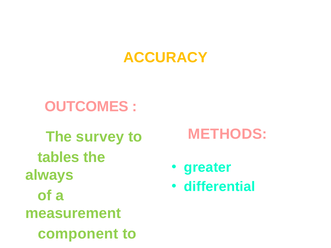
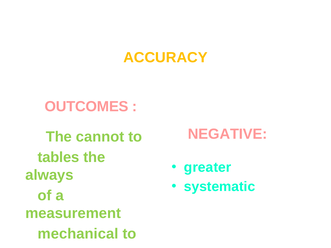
METHODS: METHODS -> NEGATIVE
survey: survey -> cannot
differential: differential -> systematic
component: component -> mechanical
